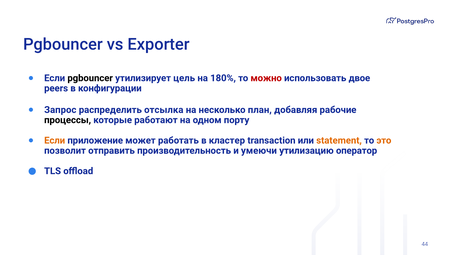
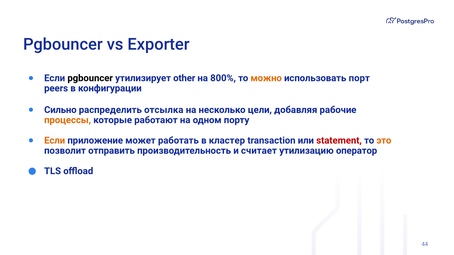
цель: цель -> other
180%: 180% -> 800%
можно colour: red -> orange
двое: двое -> порт
Запрос: Запрос -> Сильно
план: план -> цели
процессы colour: black -> orange
statement colour: orange -> red
умеючи: умеючи -> считает
